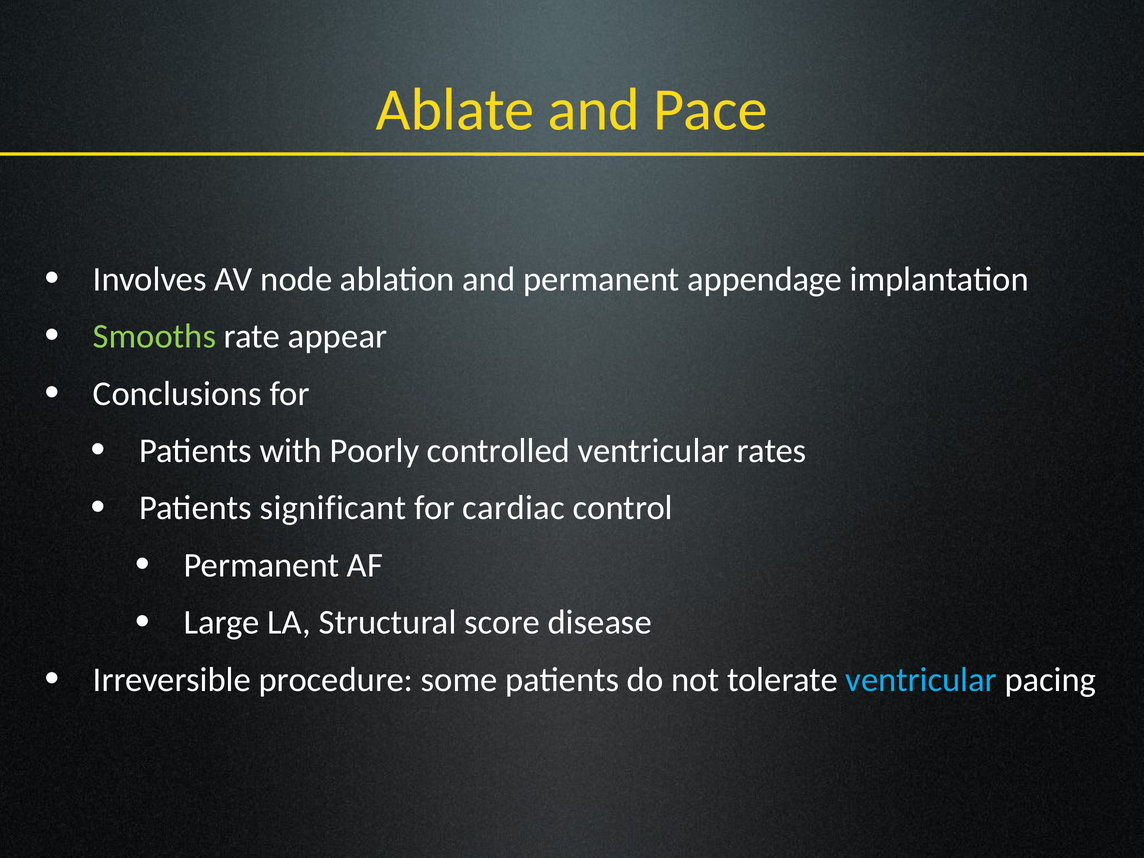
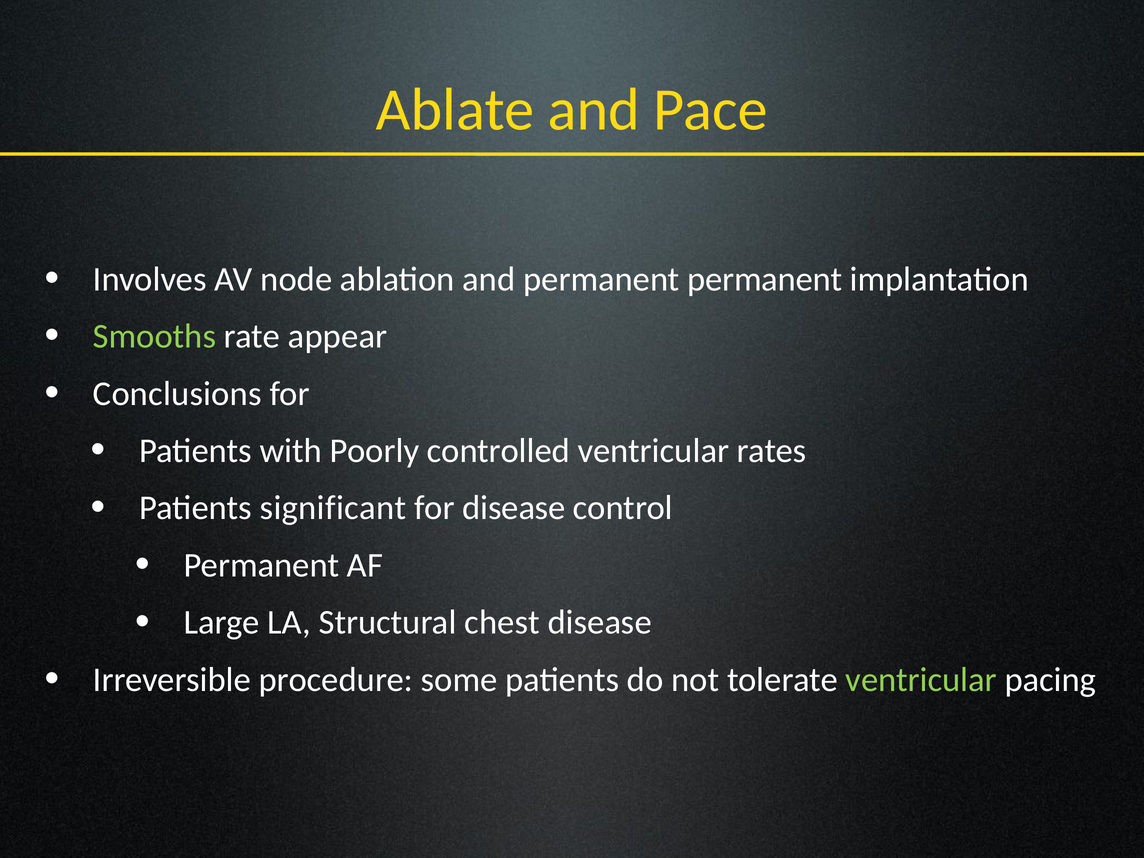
permanent appendage: appendage -> permanent
for cardiac: cardiac -> disease
score: score -> chest
ventricular at (921, 680) colour: light blue -> light green
